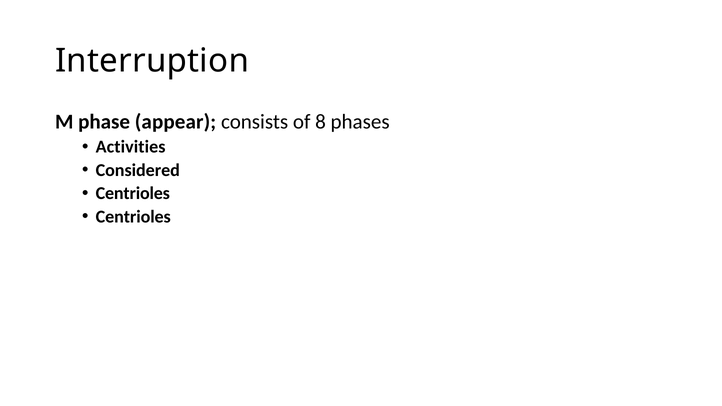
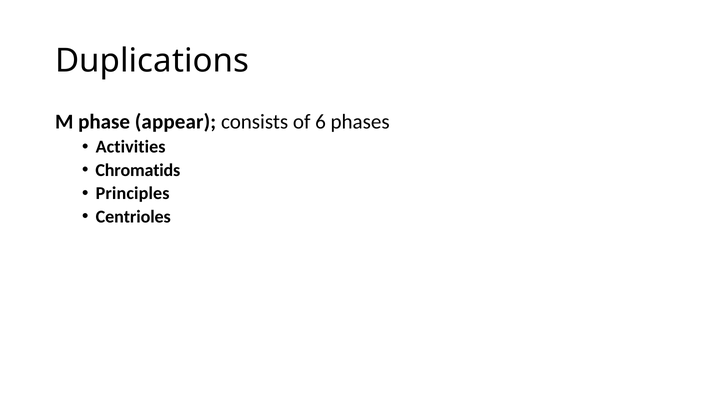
Interruption: Interruption -> Duplications
8: 8 -> 6
Considered: Considered -> Chromatids
Centrioles at (133, 193): Centrioles -> Principles
